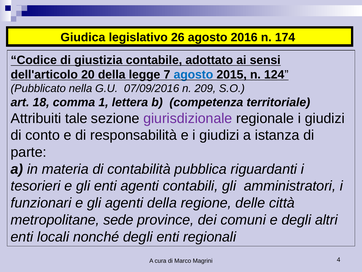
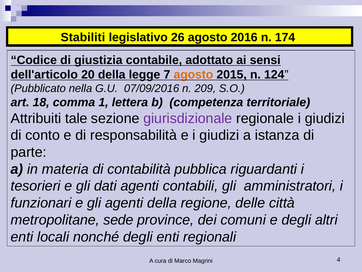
Giudica: Giudica -> Stabiliti
agosto at (193, 75) colour: blue -> orange
gli enti: enti -> dati
